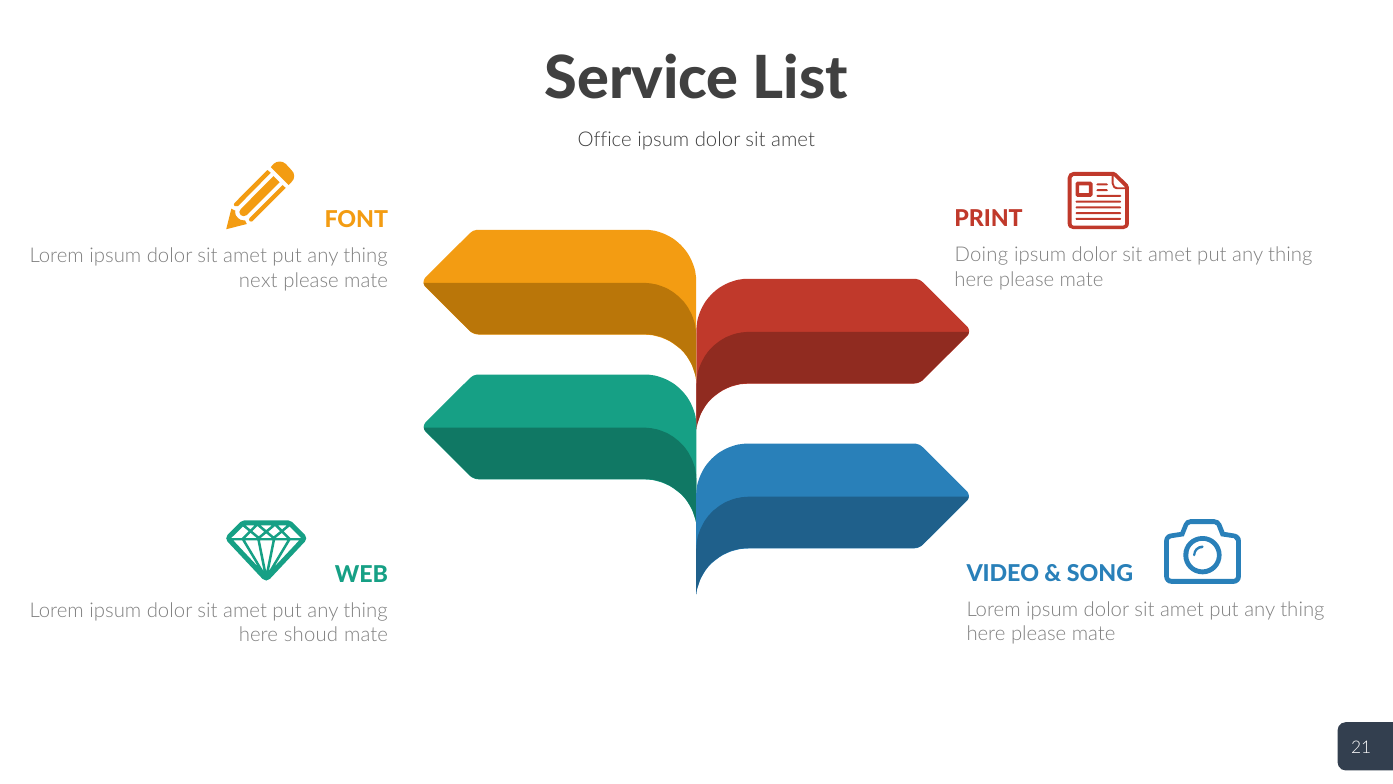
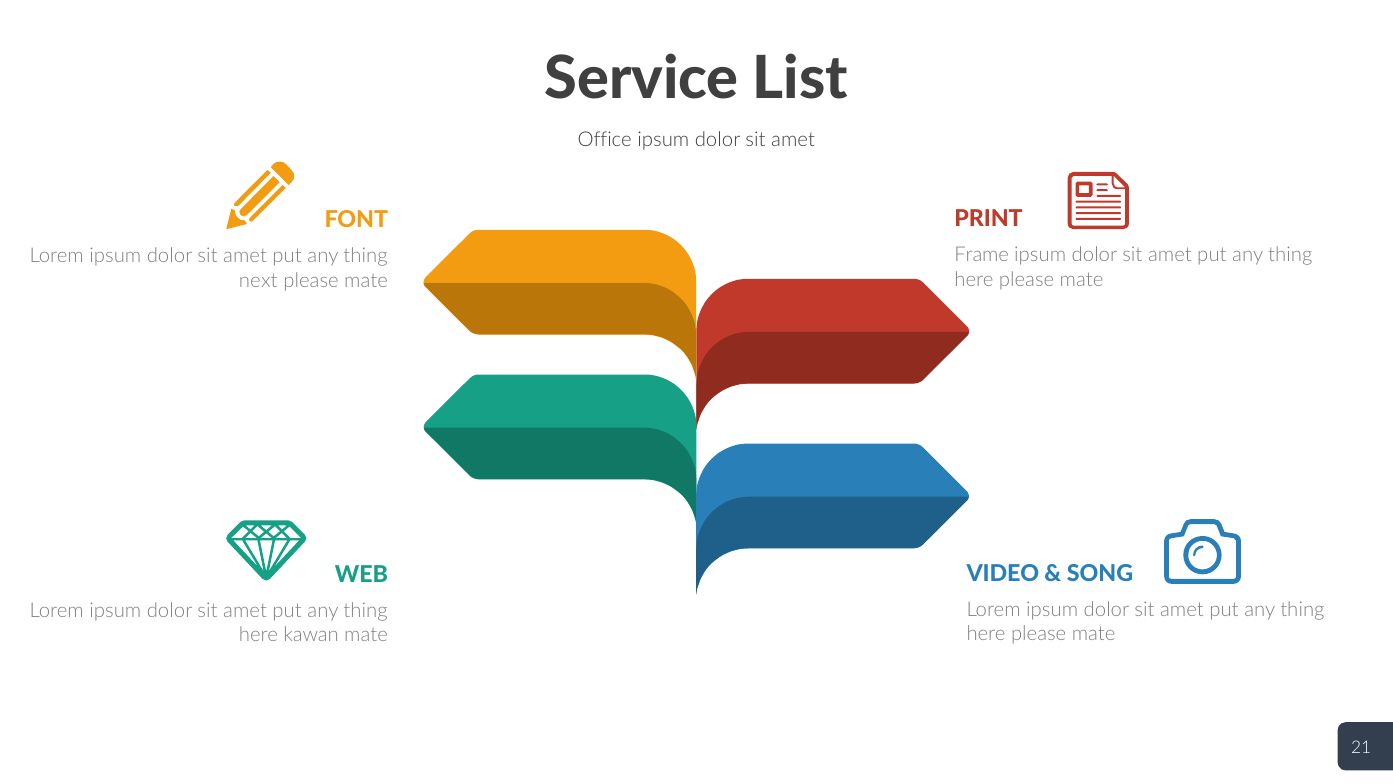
Doing: Doing -> Frame
shoud: shoud -> kawan
